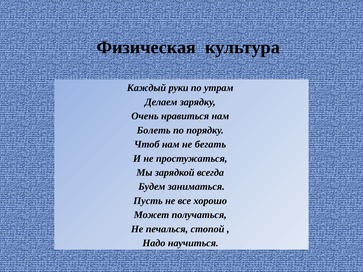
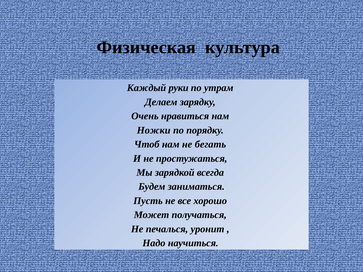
Болеть: Болеть -> Ножки
стопой: стопой -> уронит
